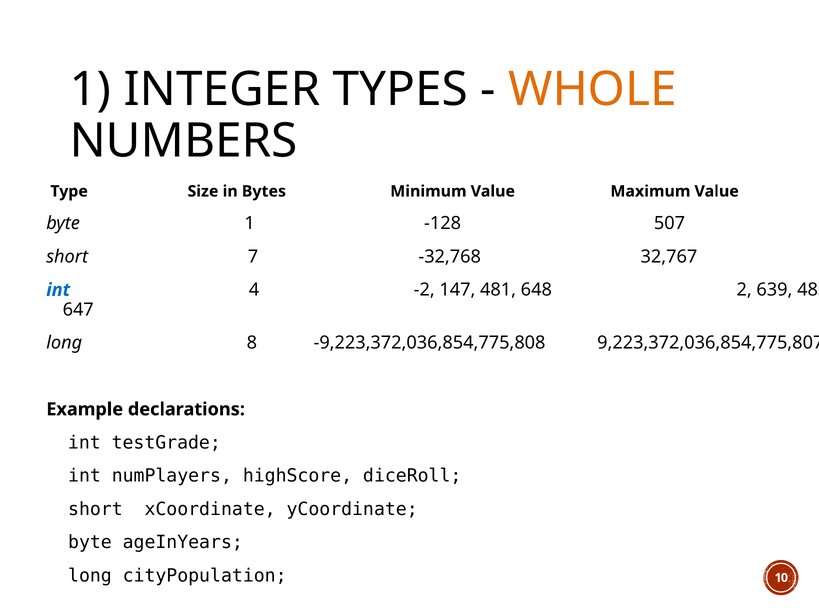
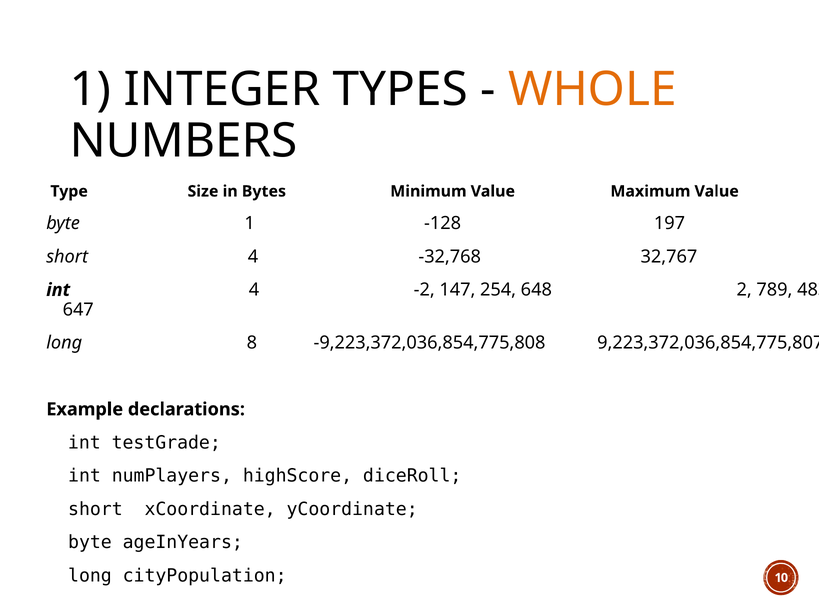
507: 507 -> 197
short 7: 7 -> 4
int at (58, 290) colour: blue -> black
481: 481 -> 254
639: 639 -> 789
